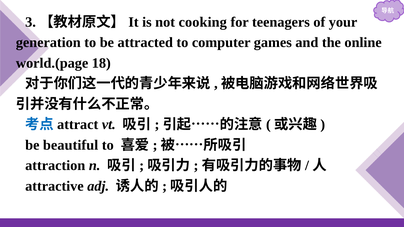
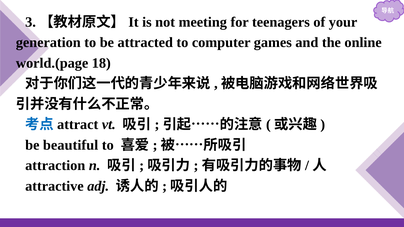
cooking: cooking -> meeting
